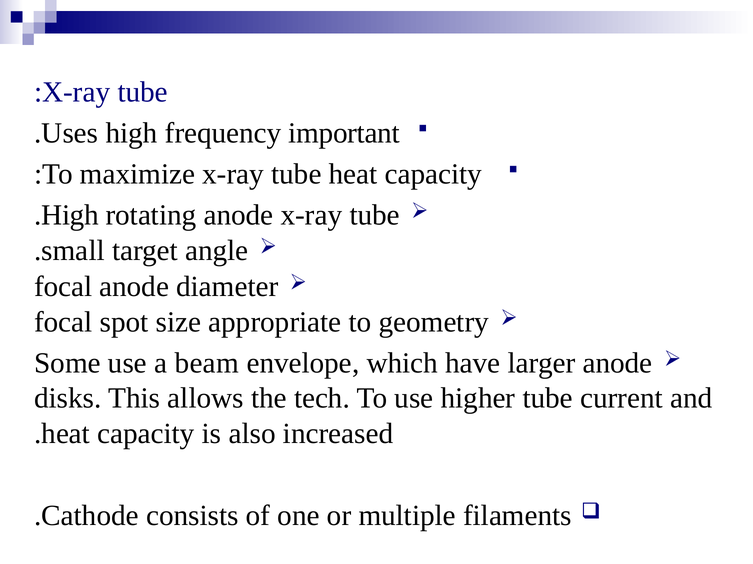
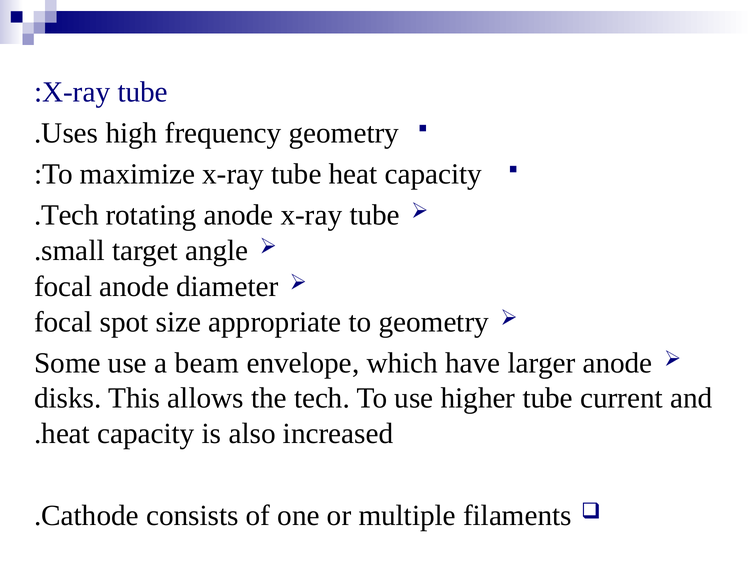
frequency important: important -> geometry
High at (70, 215): High -> Tech
